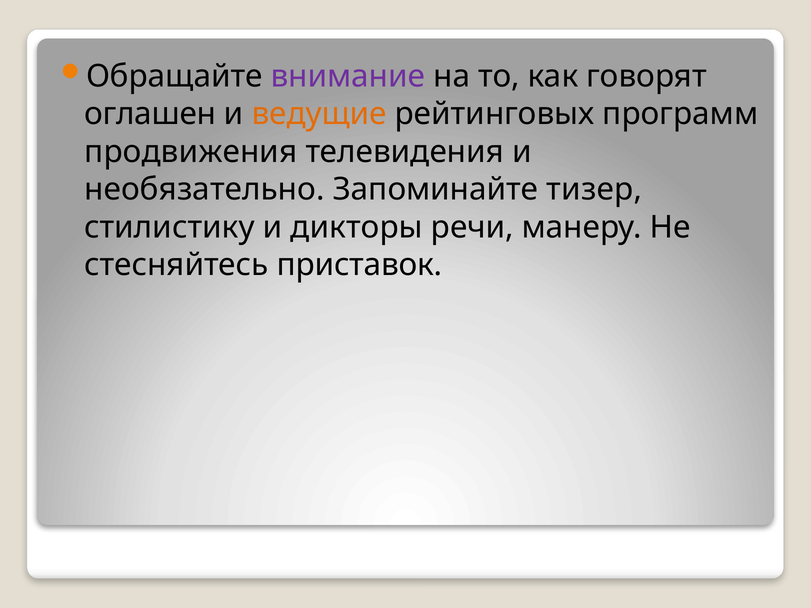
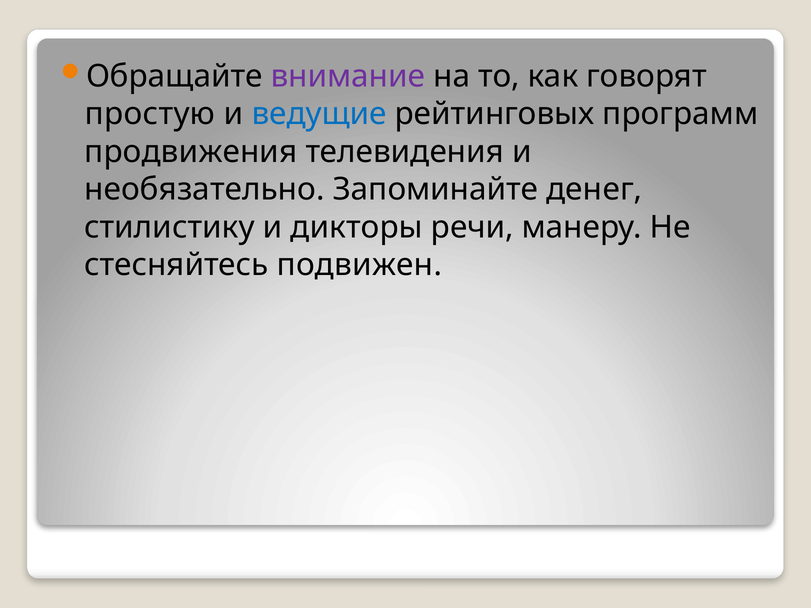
оглашен: оглашен -> простую
ведущие colour: orange -> blue
тизер: тизер -> денег
приставок: приставок -> подвижен
